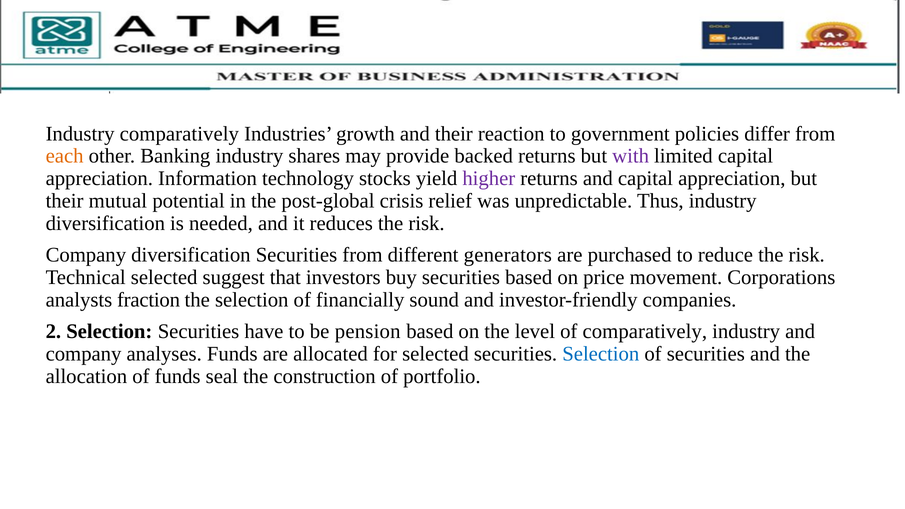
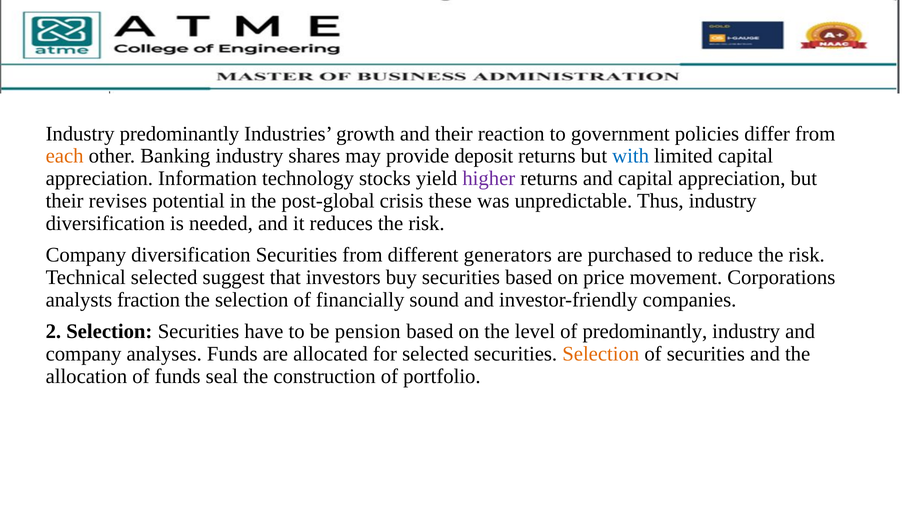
Industry comparatively: comparatively -> predominantly
backed: backed -> deposit
with colour: purple -> blue
mutual: mutual -> revises
relief: relief -> these
of comparatively: comparatively -> predominantly
Selection at (601, 354) colour: blue -> orange
